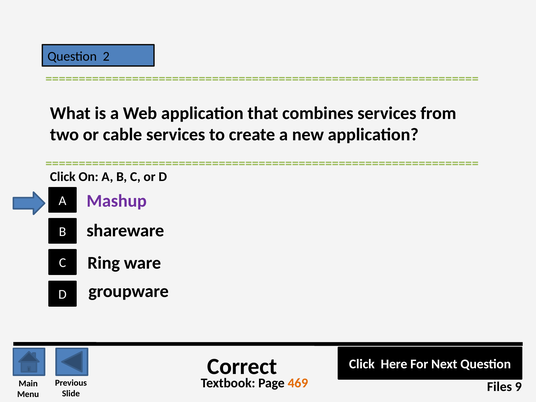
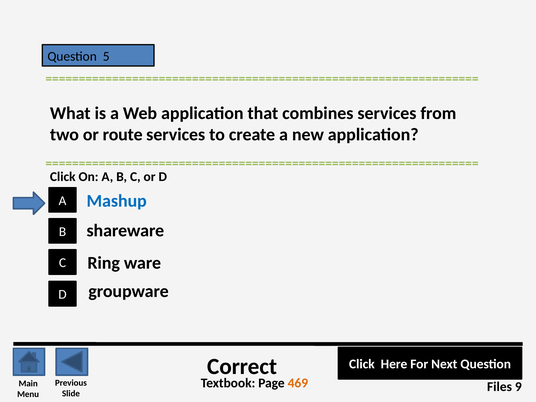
2: 2 -> 5
cable: cable -> route
Mashup colour: purple -> blue
